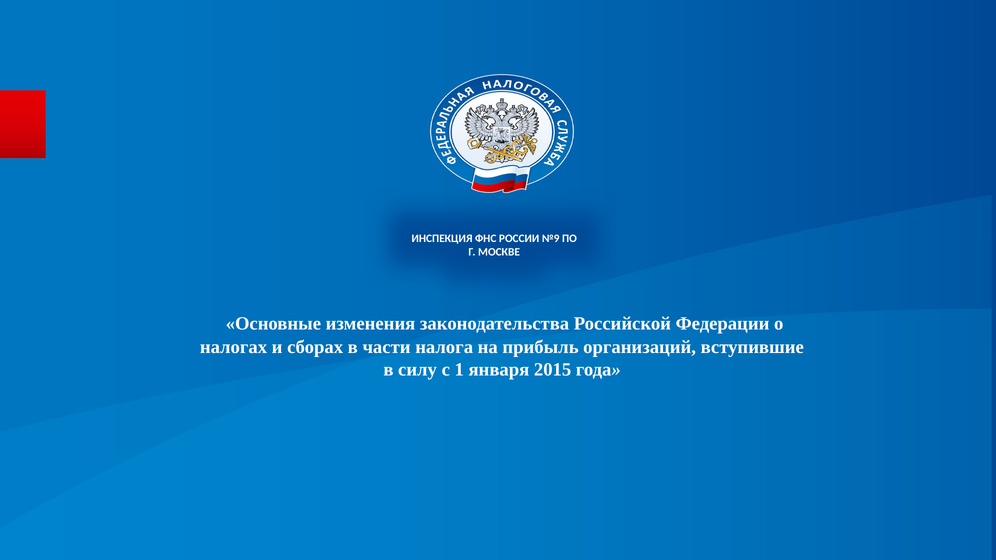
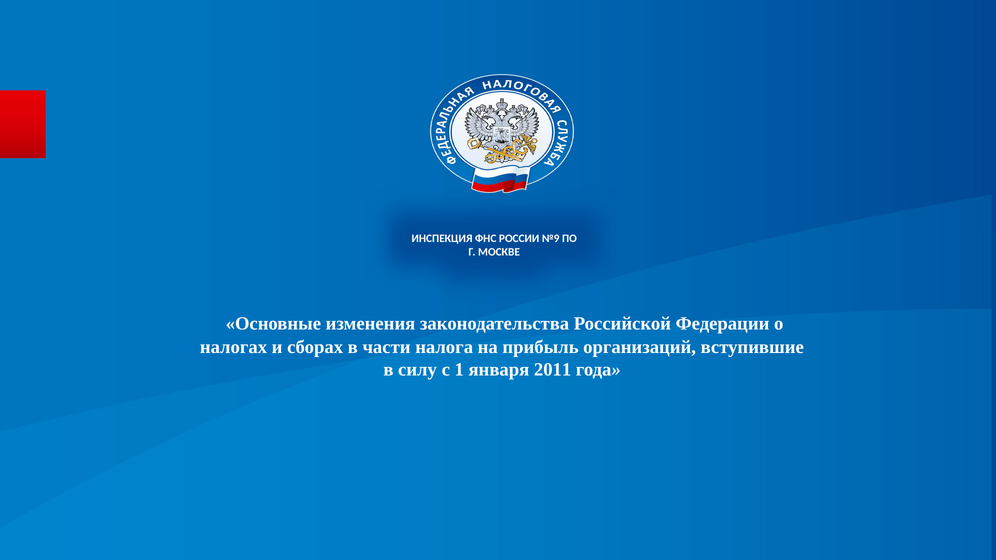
2015: 2015 -> 2011
